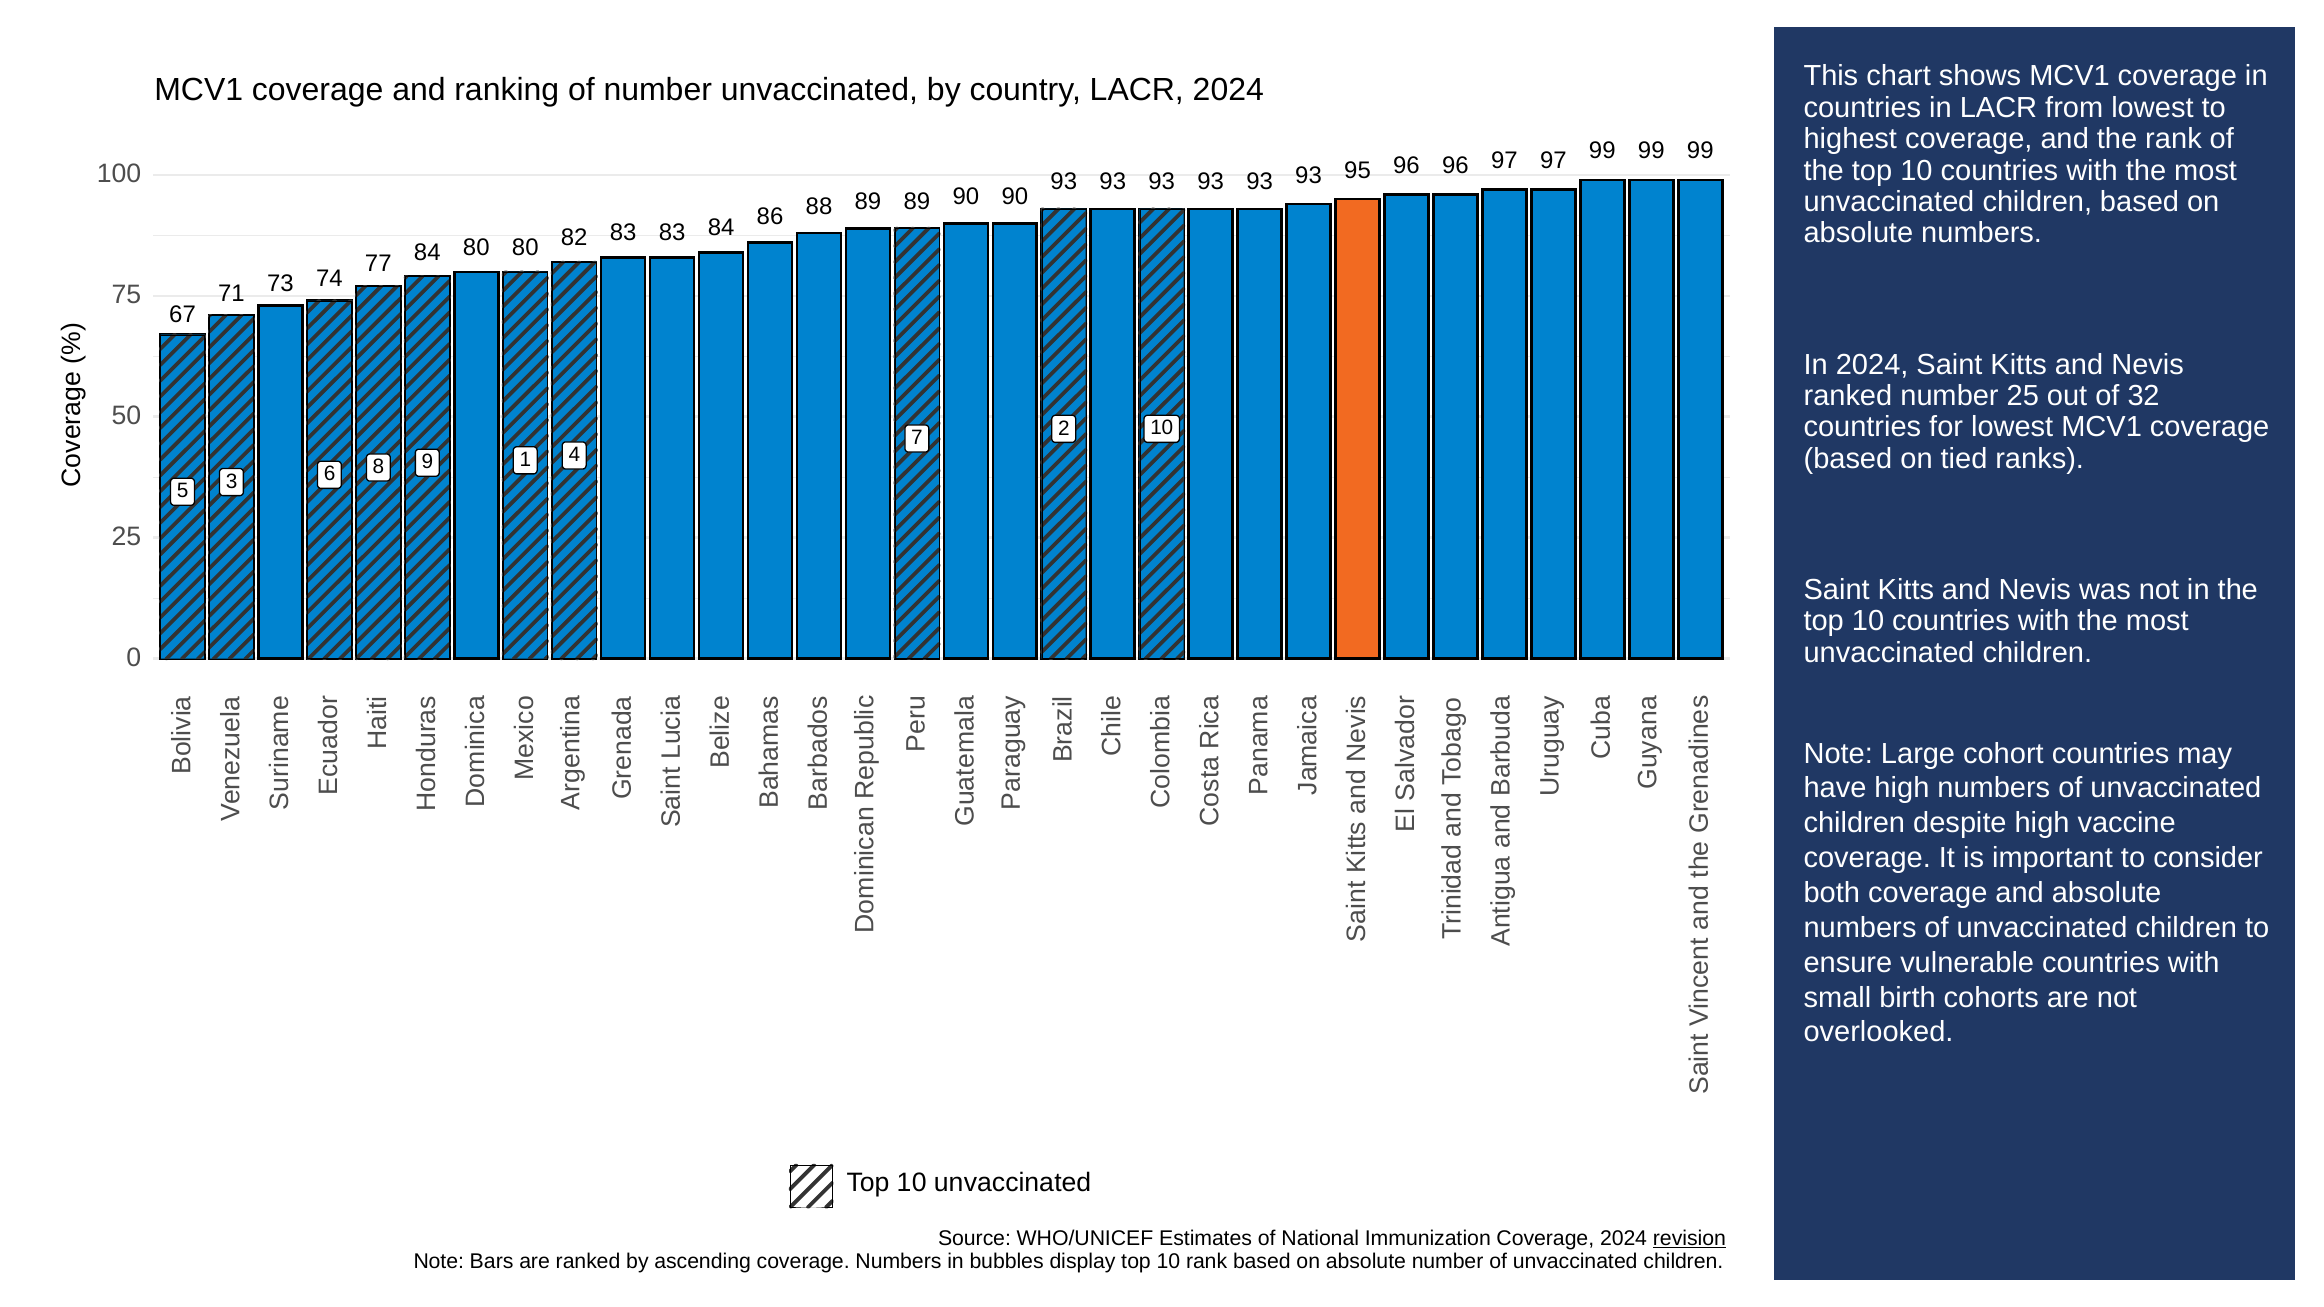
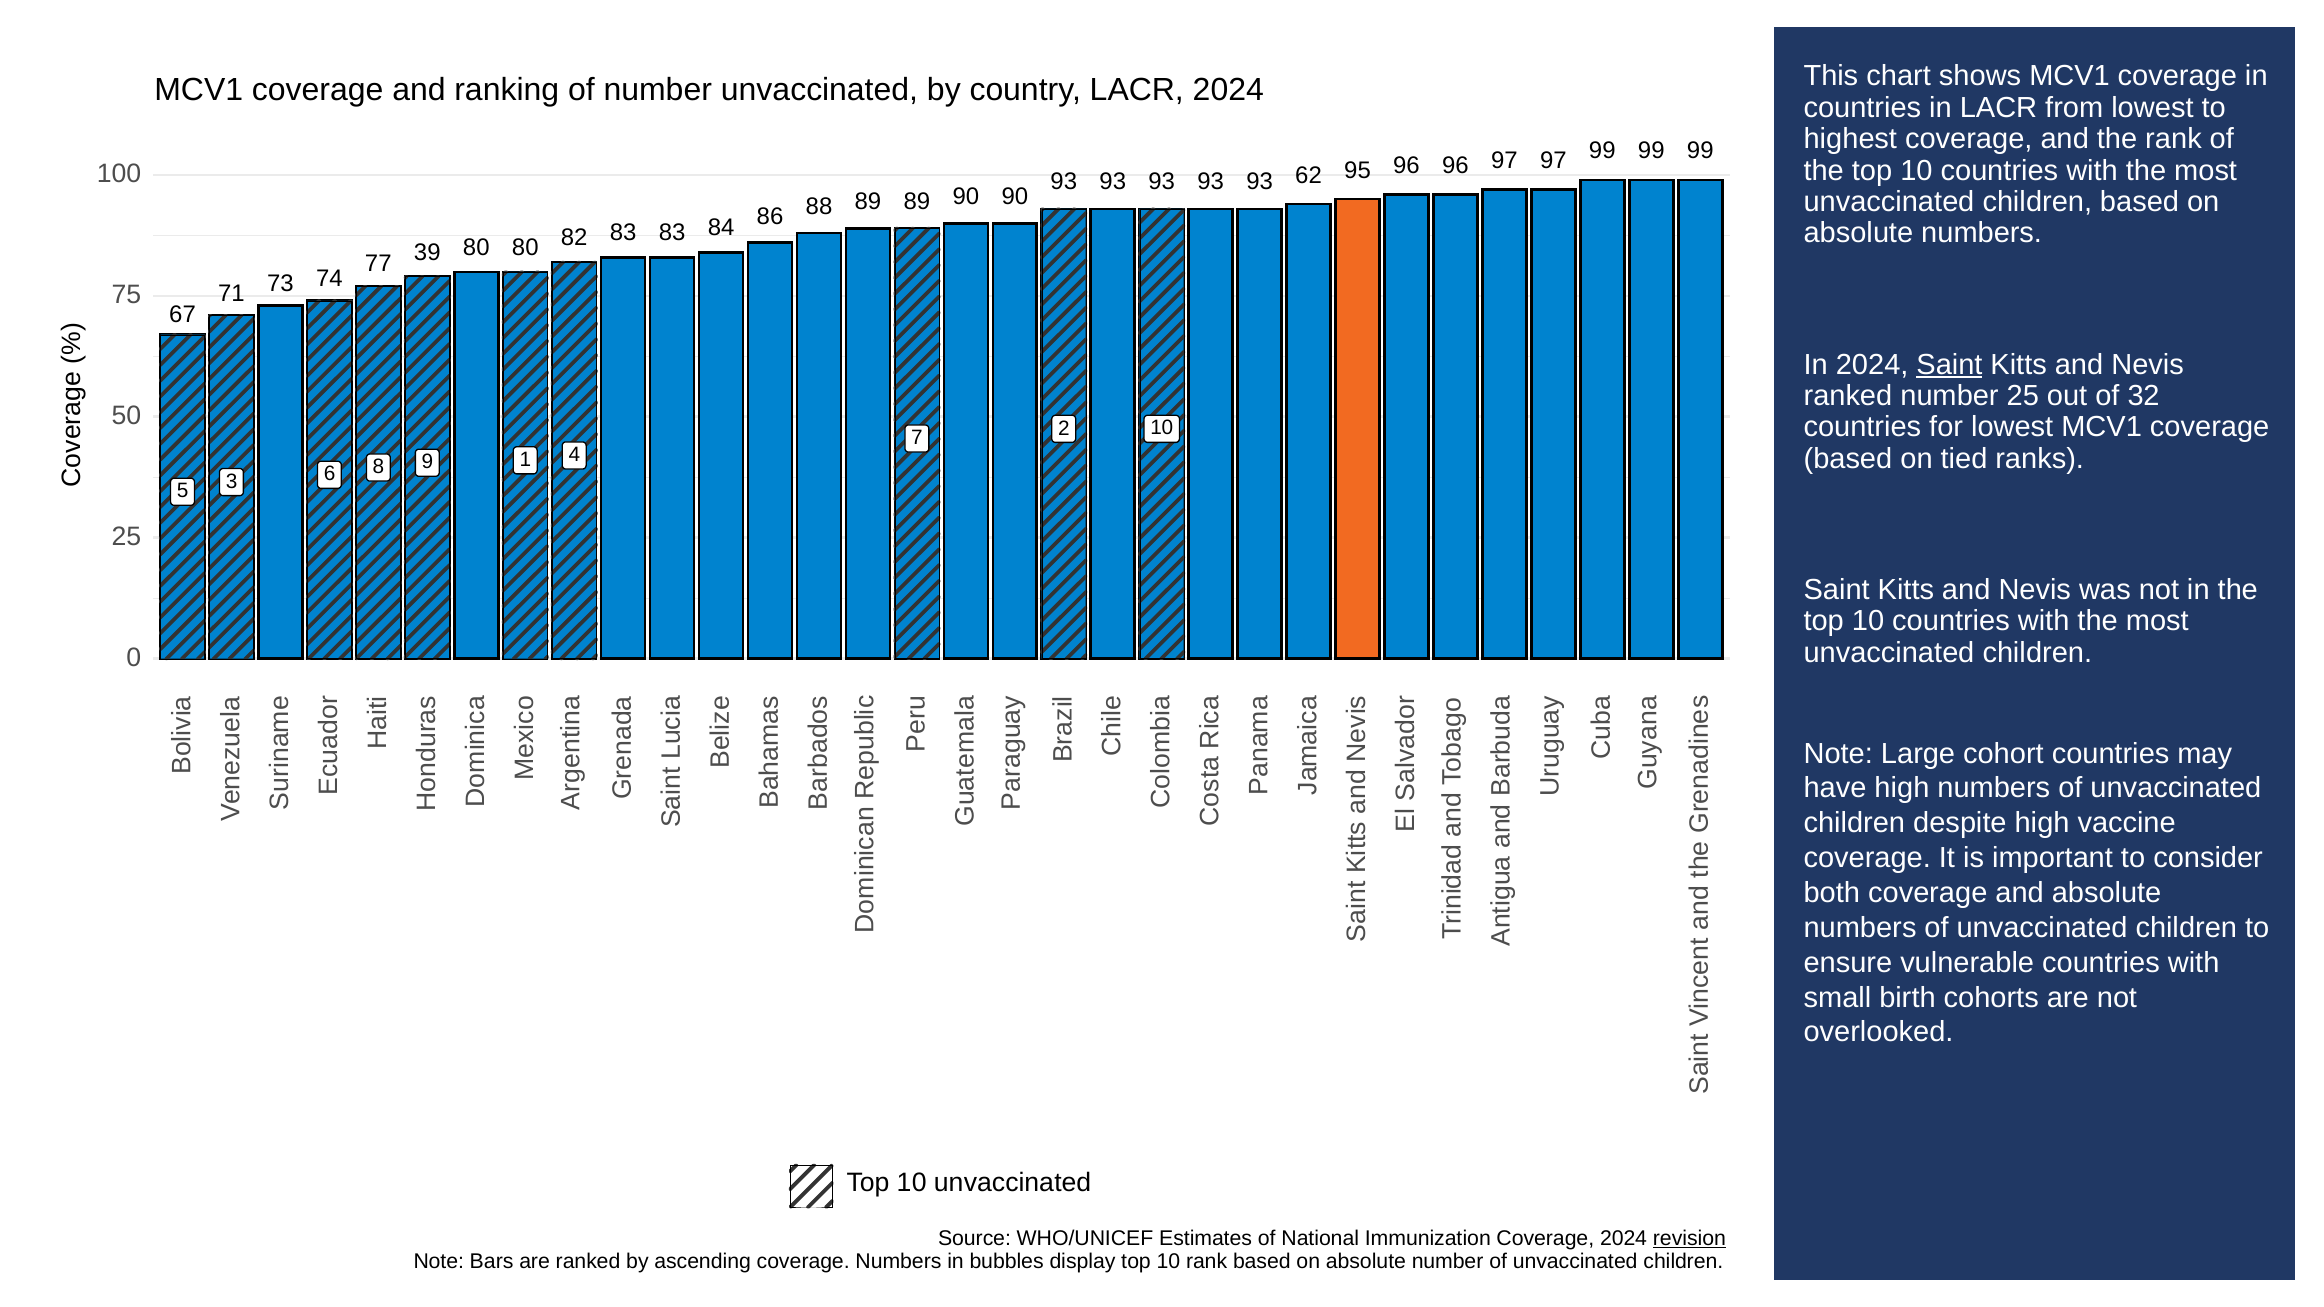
93 at (1309, 176): 93 -> 62
77 84: 84 -> 39
Saint at (1949, 365) underline: none -> present
